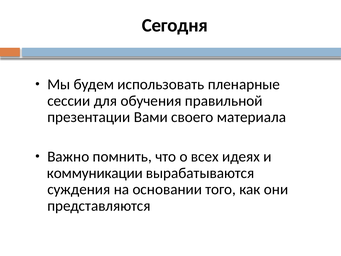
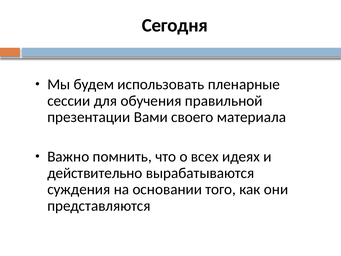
коммуникации: коммуникации -> действительно
